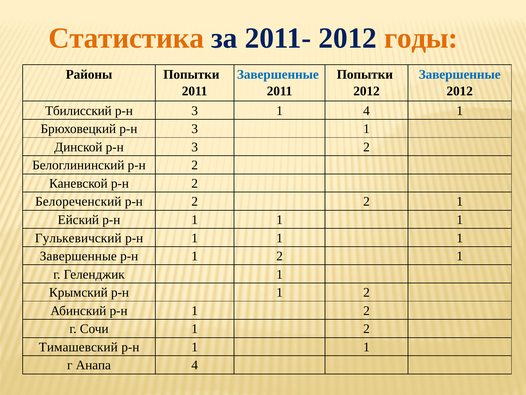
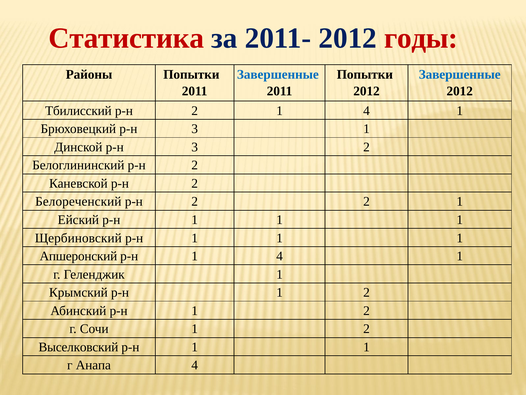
Статистика colour: orange -> red
годы colour: orange -> red
3 at (195, 111): 3 -> 2
Гулькевичский: Гулькевичский -> Щербиновский
Завершенные at (78, 256): Завершенные -> Апшеронский
2 at (280, 256): 2 -> 4
Тимашевский: Тимашевский -> Выселковский
